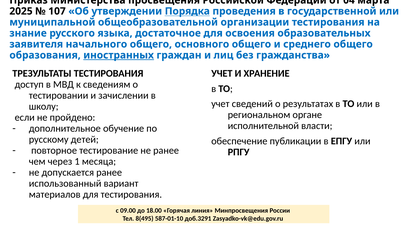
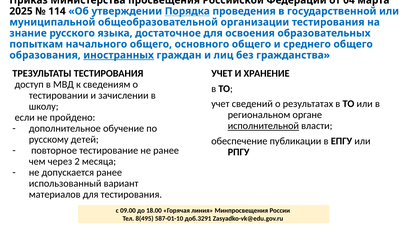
107: 107 -> 114
заявителя: заявителя -> попыткам
исполнительной underline: none -> present
1: 1 -> 2
